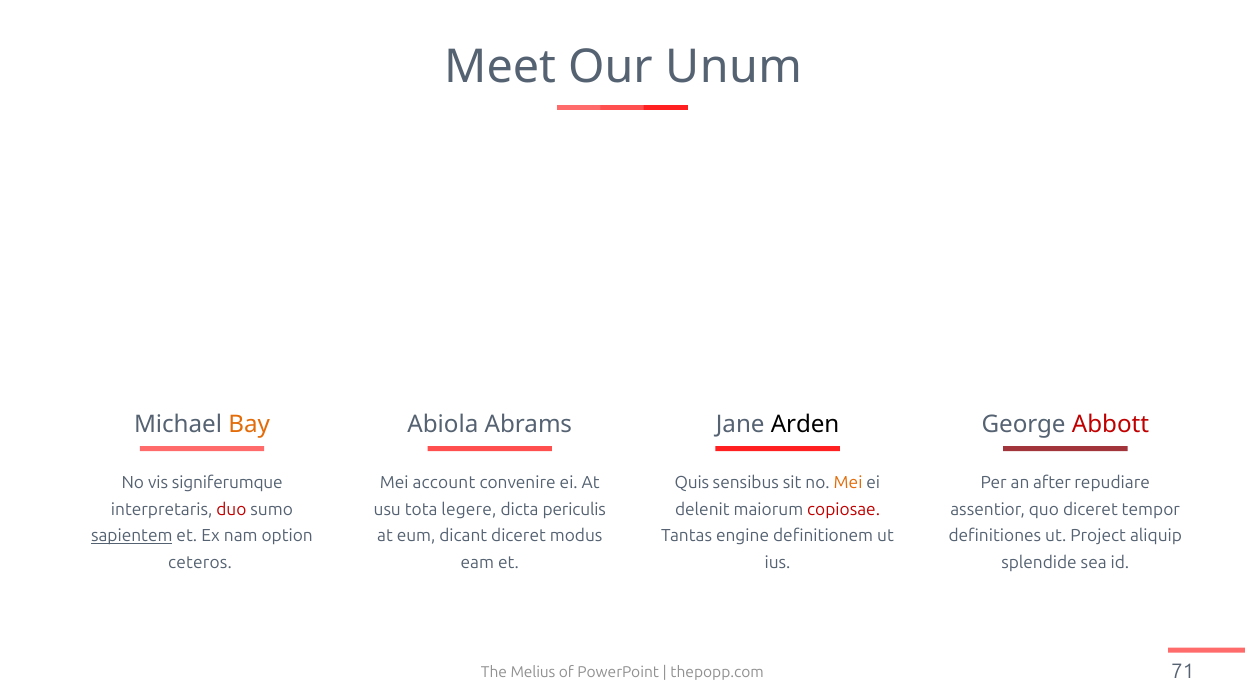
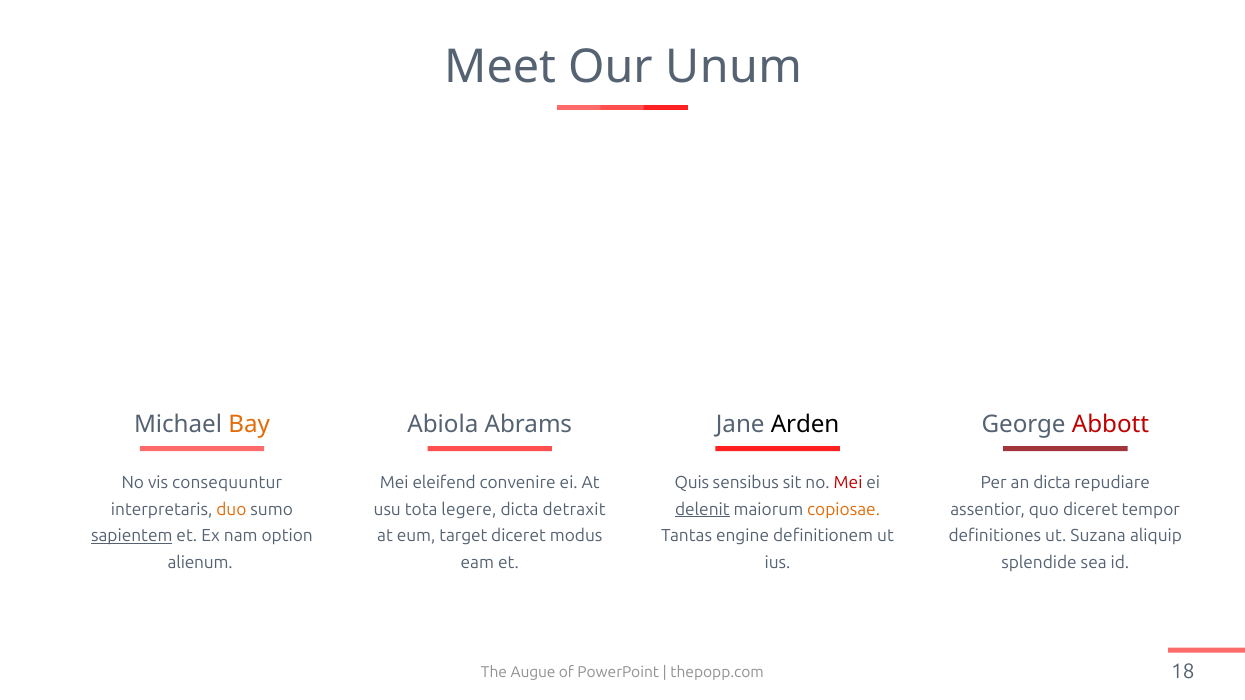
signiferumque: signiferumque -> consequuntur
account: account -> eleifend
Mei at (848, 482) colour: orange -> red
an after: after -> dicta
duo colour: red -> orange
periculis: periculis -> detraxit
delenit underline: none -> present
copiosae colour: red -> orange
dicant: dicant -> target
Project: Project -> Suzana
ceteros: ceteros -> alienum
Melius: Melius -> Augue
71: 71 -> 18
